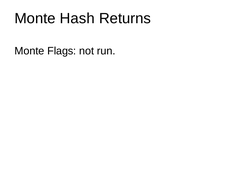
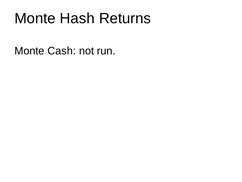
Flags: Flags -> Cash
